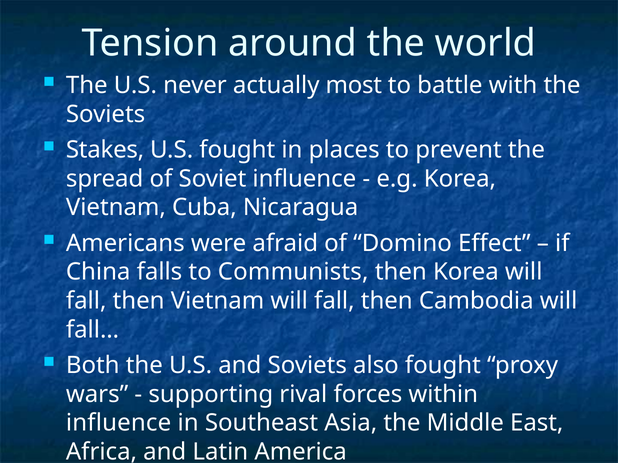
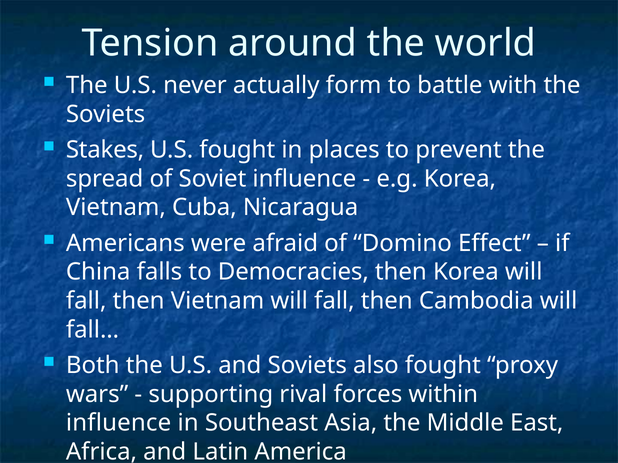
most: most -> form
Communists: Communists -> Democracies
